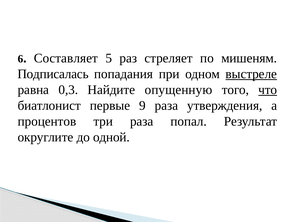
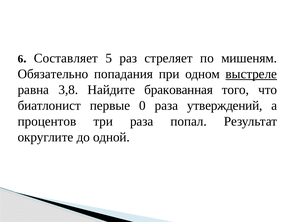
Подписалась: Подписалась -> Обязательно
0,3: 0,3 -> 3,8
опущенную: опущенную -> бракованная
что underline: present -> none
9: 9 -> 0
утверждения: утверждения -> утверждений
